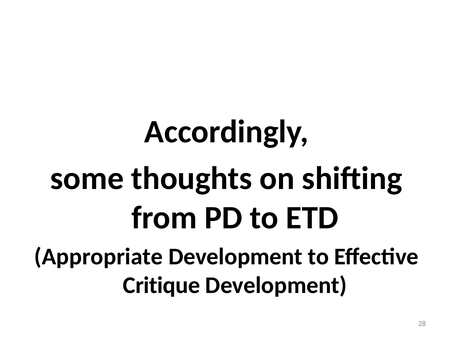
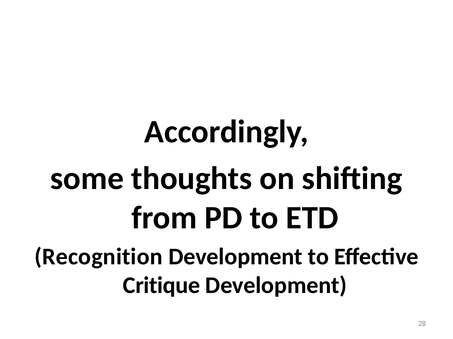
Appropriate: Appropriate -> Recognition
